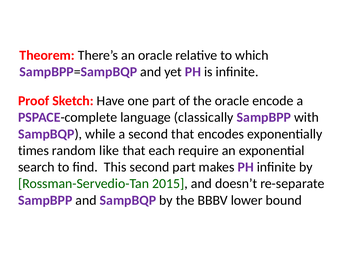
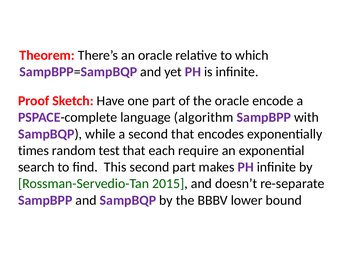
classically: classically -> algorithm
like: like -> test
